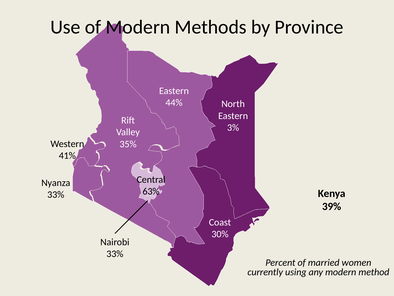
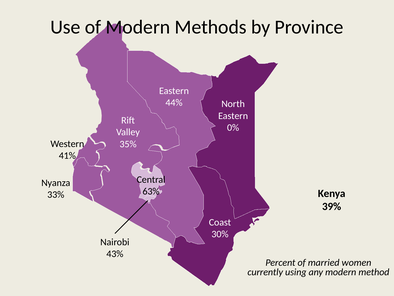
3%: 3% -> 0%
33% at (115, 253): 33% -> 43%
